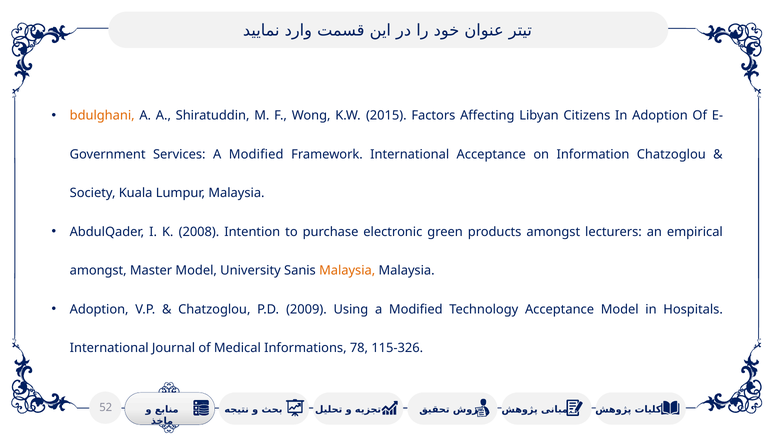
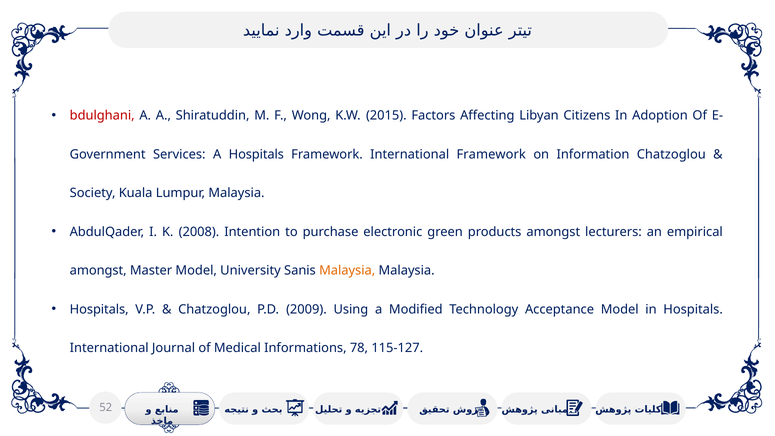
bdulghani colour: orange -> red
Services A Modified: Modified -> Hospitals
International Acceptance: Acceptance -> Framework
Adoption at (99, 309): Adoption -> Hospitals
115-326: 115-326 -> 115-127
